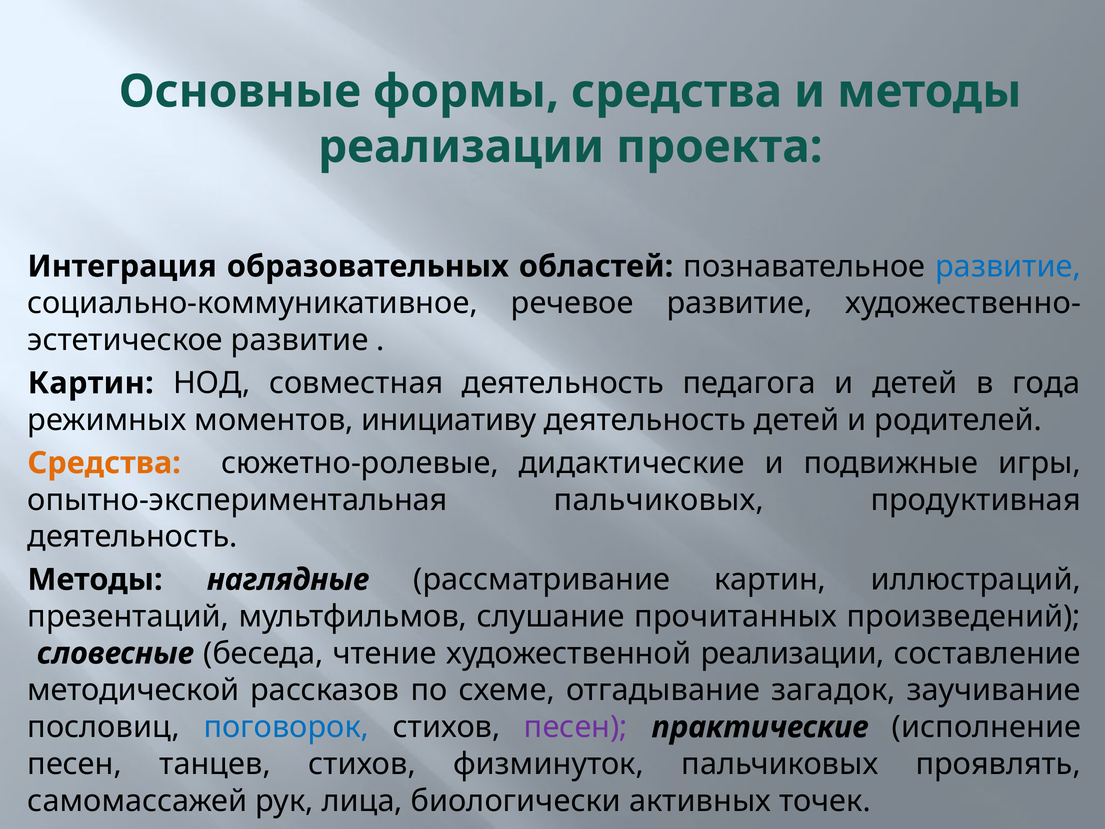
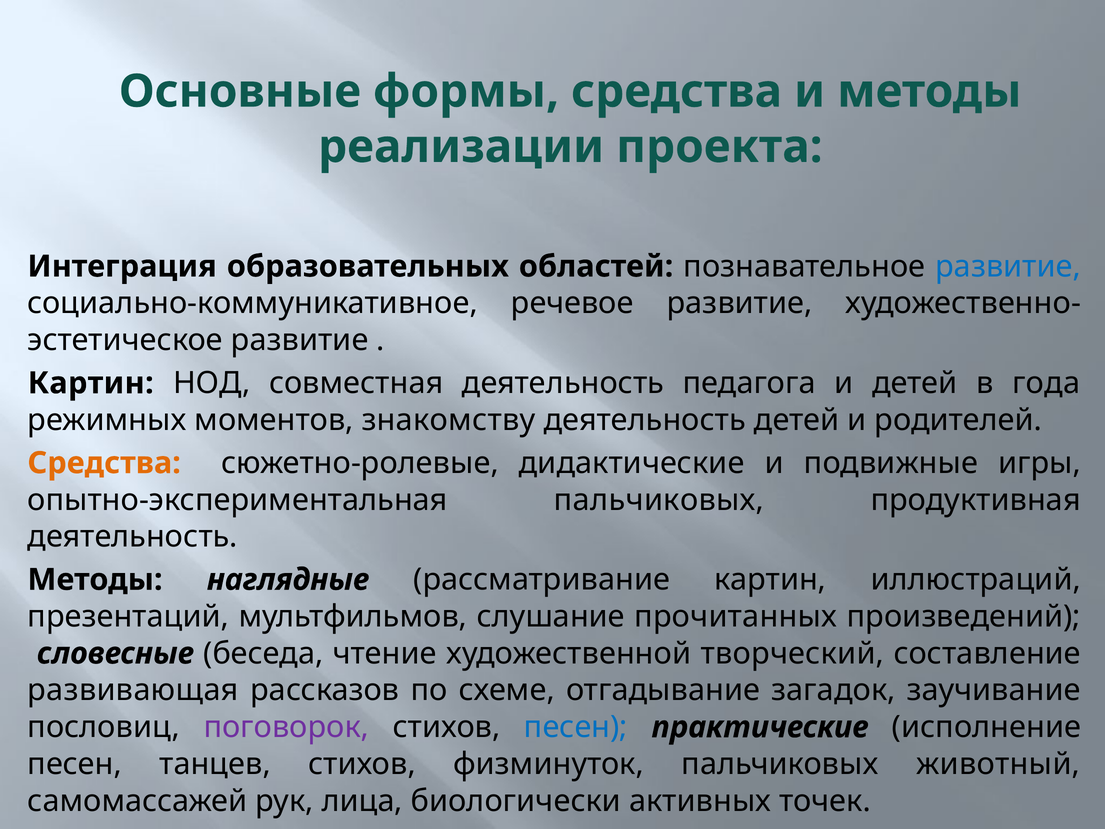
инициативу: инициативу -> знакомству
художественной реализации: реализации -> творческий
методической: методической -> развивающая
поговорок colour: blue -> purple
песен at (576, 727) colour: purple -> blue
проявлять: проявлять -> животный
